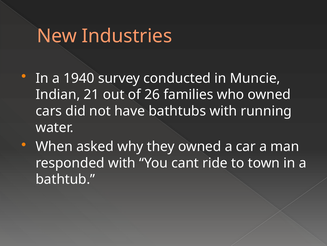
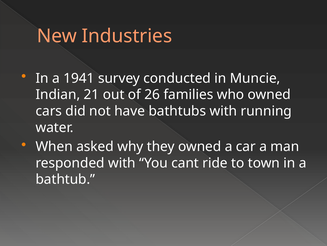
1940: 1940 -> 1941
